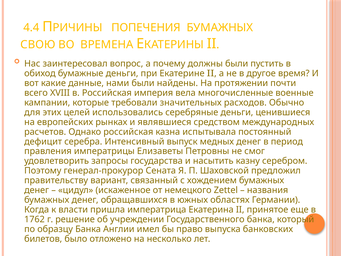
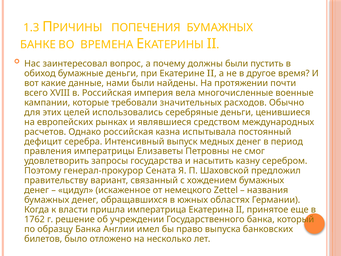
4.4: 4.4 -> 1.3
СВОЮ: СВОЮ -> БАНКЕ
